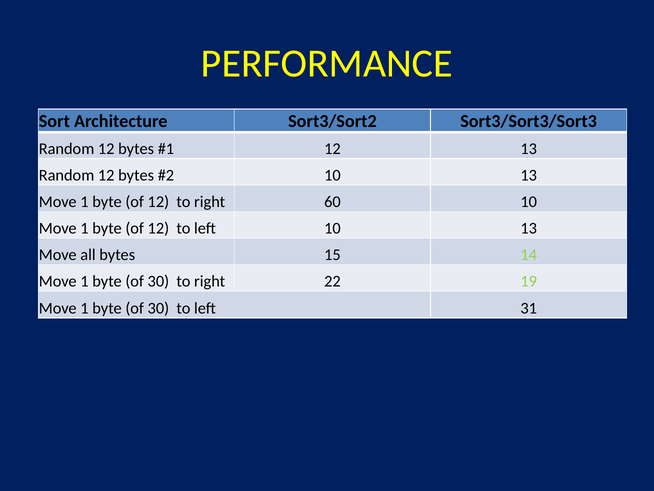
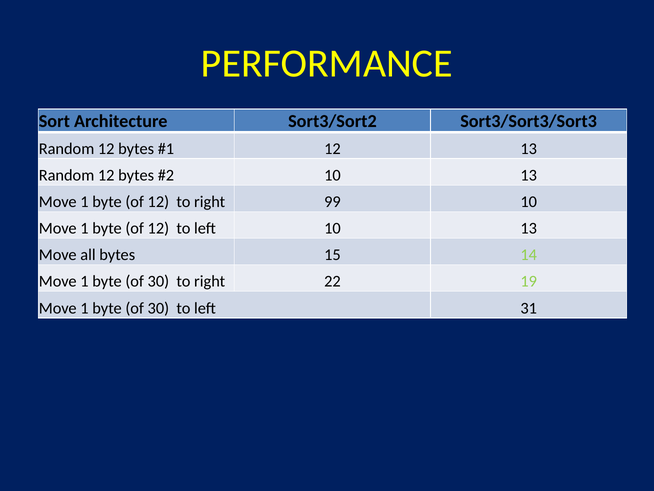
60: 60 -> 99
